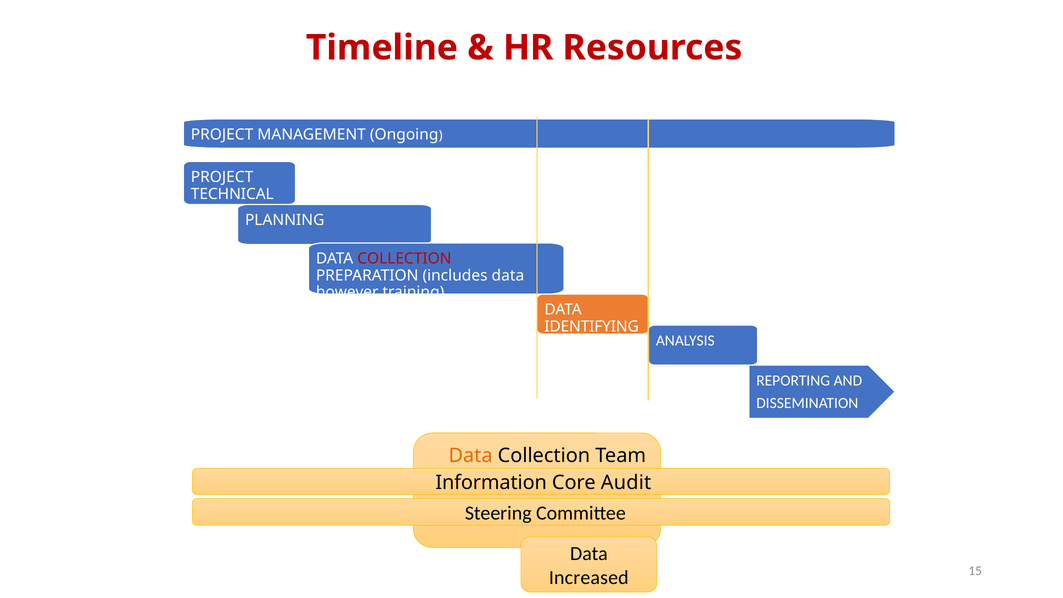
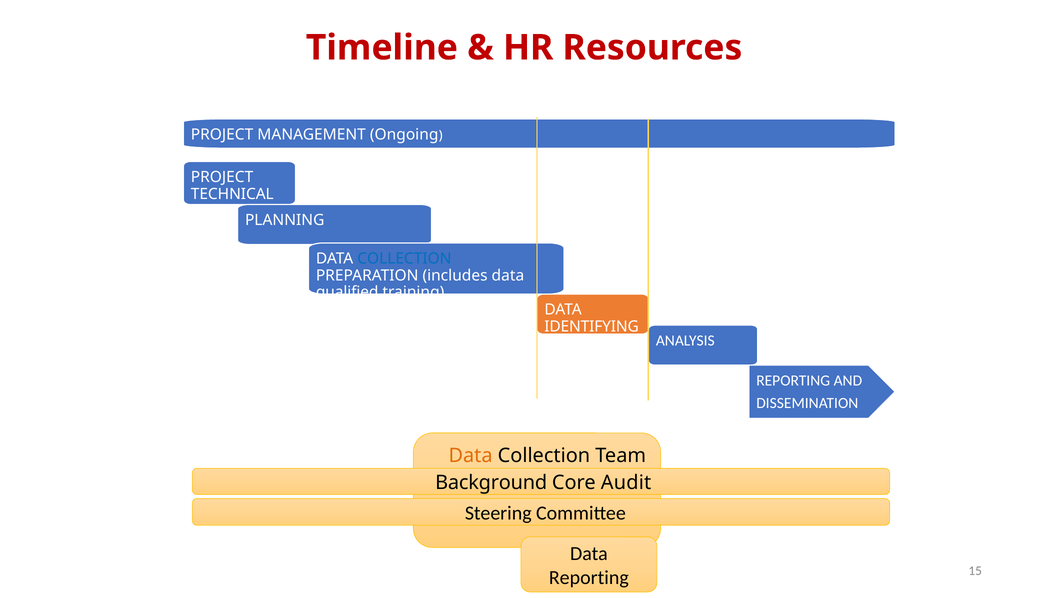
COLLECTION at (404, 259) colour: red -> blue
however: however -> qualified
Information: Information -> Background
Increased at (589, 578): Increased -> Reporting
